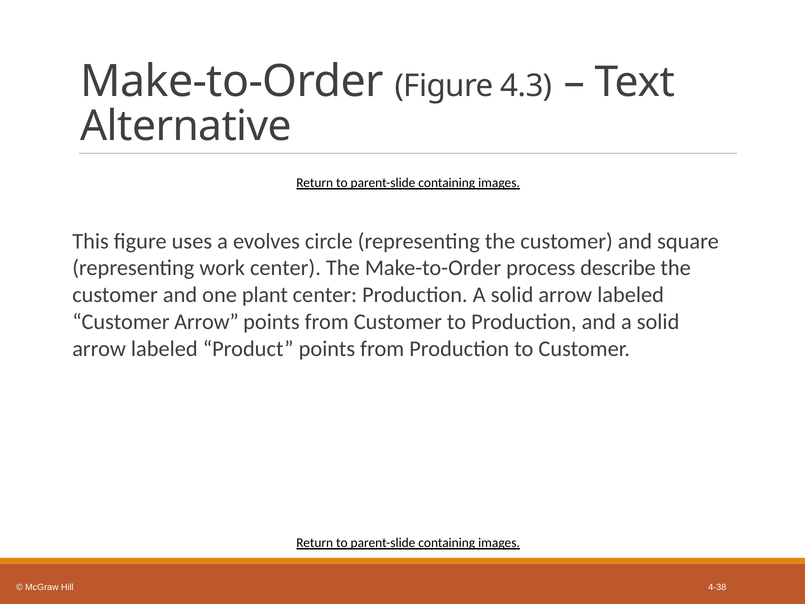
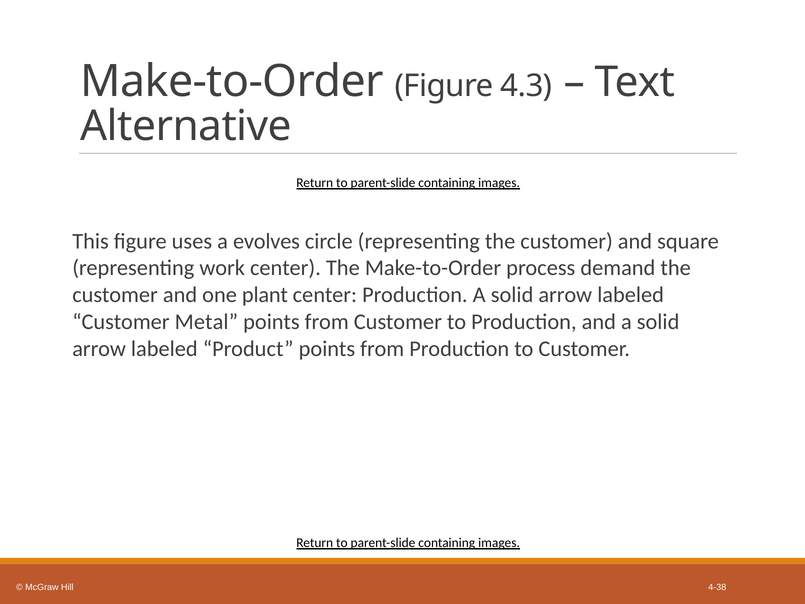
describe: describe -> demand
Customer Arrow: Arrow -> Metal
